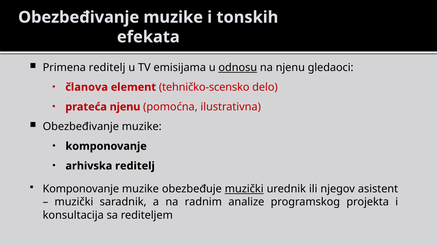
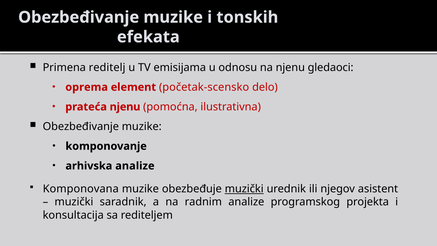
odnosu underline: present -> none
članova: članova -> oprema
tehničko-scensko: tehničko-scensko -> početak-scensko
arhivska reditelj: reditelj -> analize
Komponovanje at (81, 189): Komponovanje -> Komponovana
